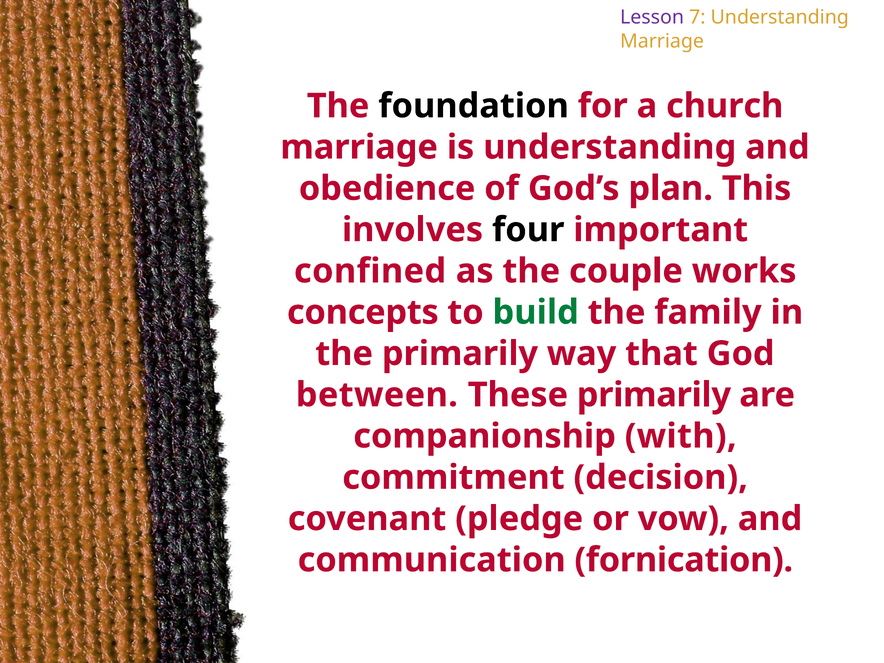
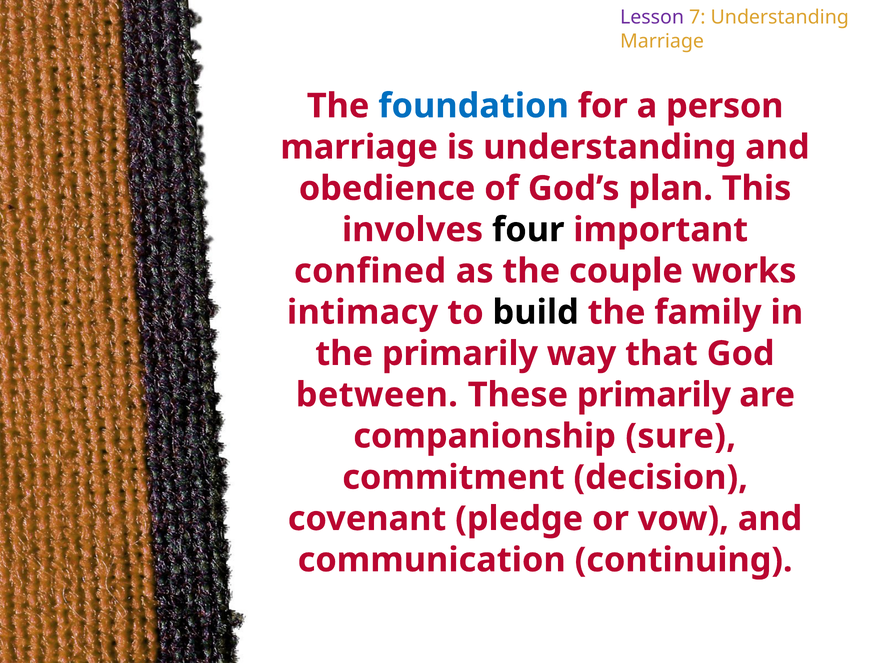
foundation colour: black -> blue
church: church -> person
concepts: concepts -> intimacy
build colour: green -> black
with: with -> sure
fornication: fornication -> continuing
